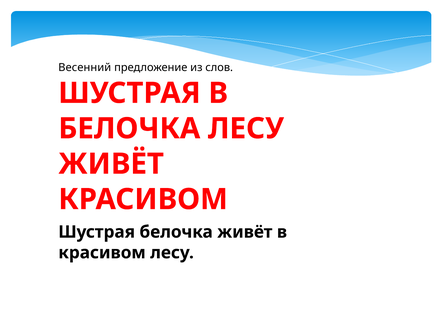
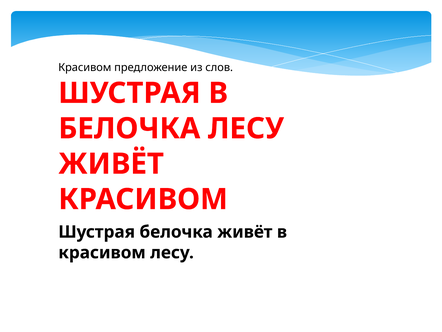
Весенний at (85, 67): Весенний -> Красивом
